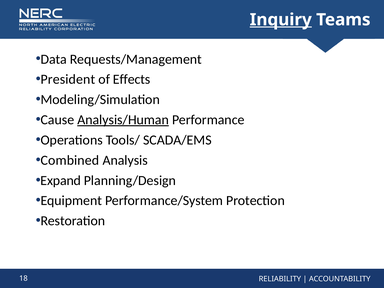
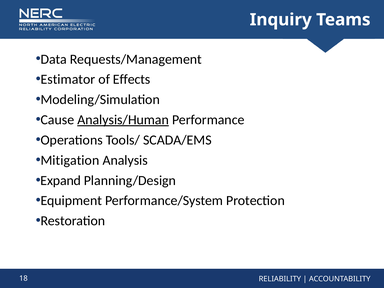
Inquiry underline: present -> none
President: President -> Estimator
Combined: Combined -> Mitigation
